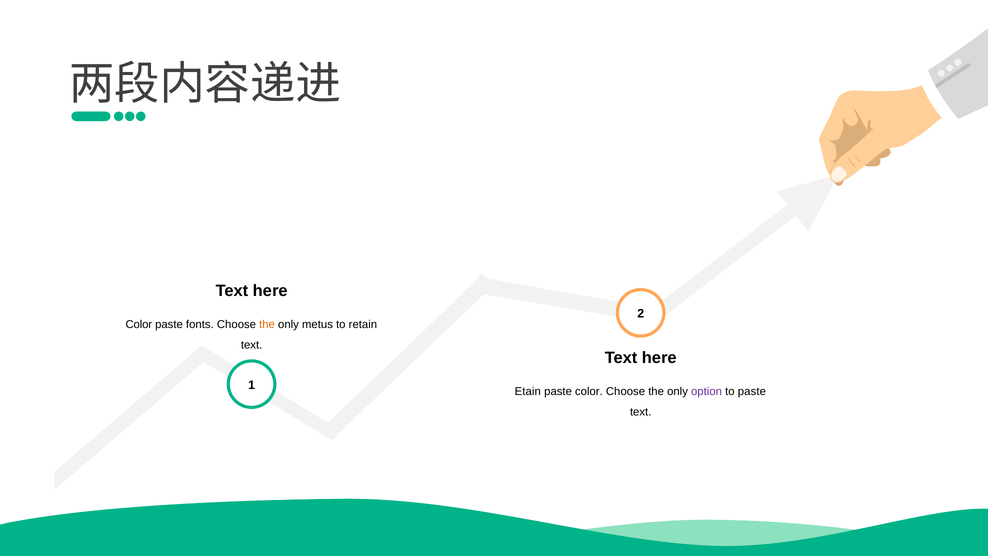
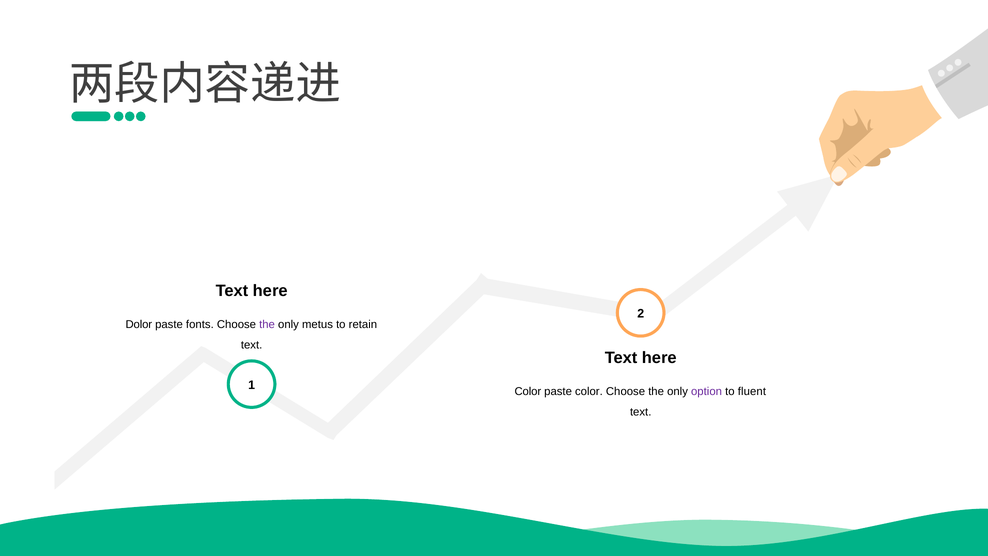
Color at (139, 324): Color -> Dolor
the at (267, 324) colour: orange -> purple
Etain at (528, 391): Etain -> Color
to paste: paste -> fluent
